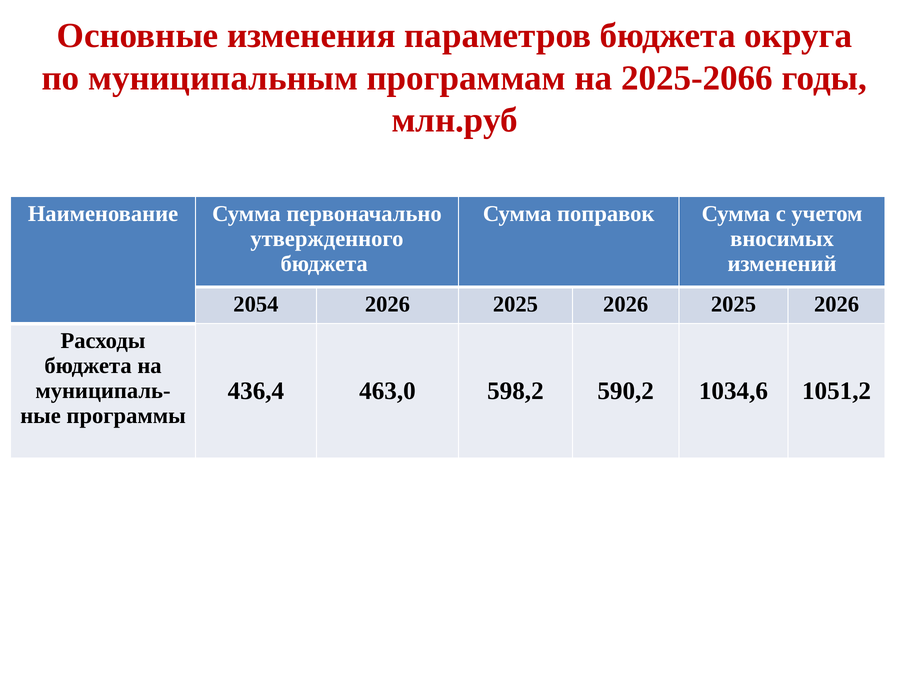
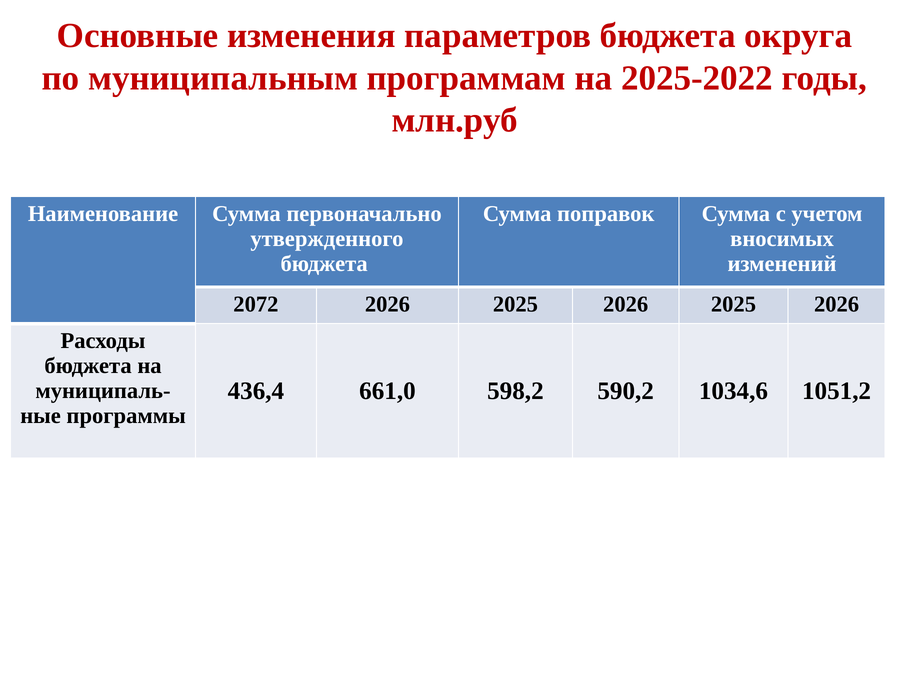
2025-2066: 2025-2066 -> 2025-2022
2054: 2054 -> 2072
463,0: 463,0 -> 661,0
